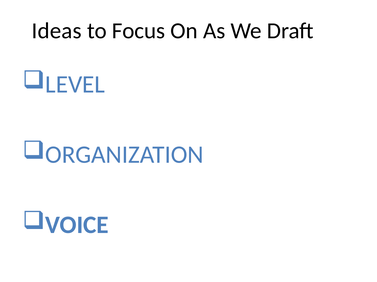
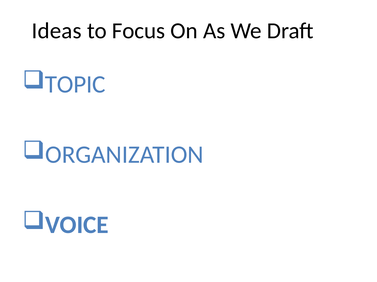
LEVEL: LEVEL -> TOPIC
